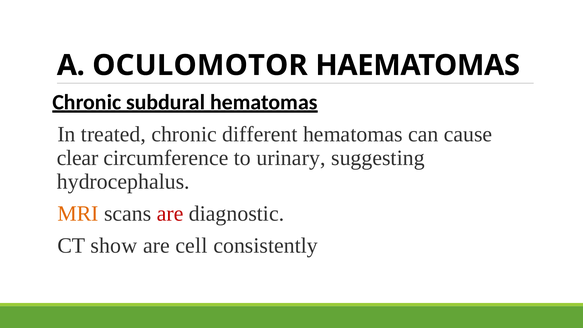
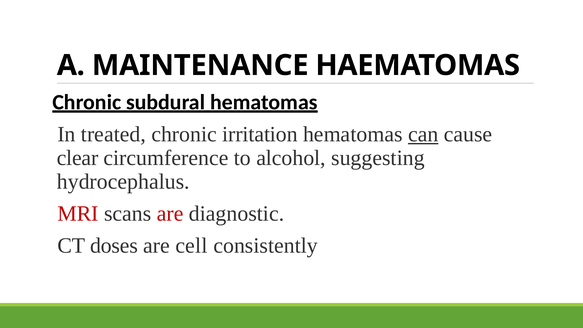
OCULOMOTOR: OCULOMOTOR -> MAINTENANCE
different: different -> irritation
can underline: none -> present
urinary: urinary -> alcohol
MRI colour: orange -> red
show: show -> doses
